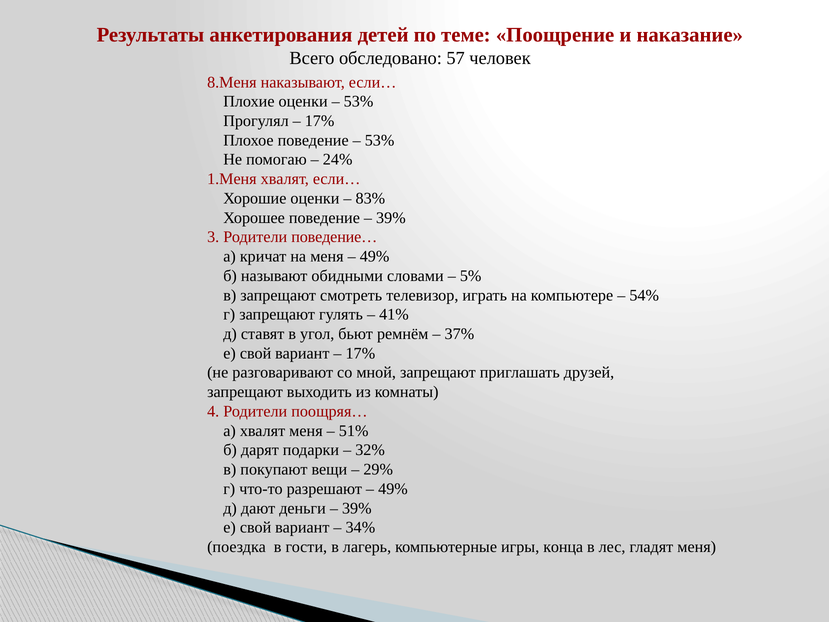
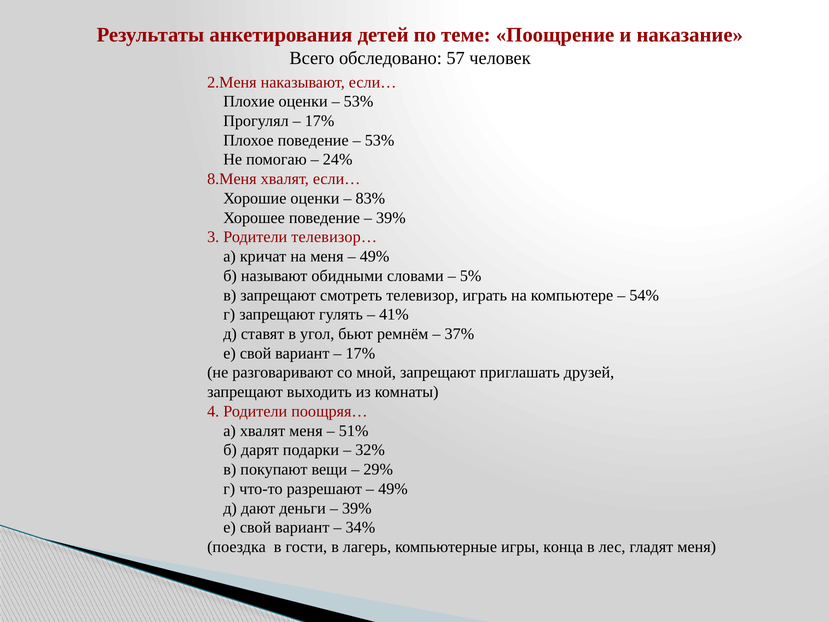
8.Меня: 8.Меня -> 2.Меня
1.Меня: 1.Меня -> 8.Меня
поведение…: поведение… -> телевизор…
